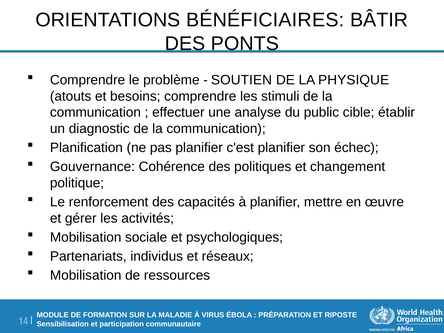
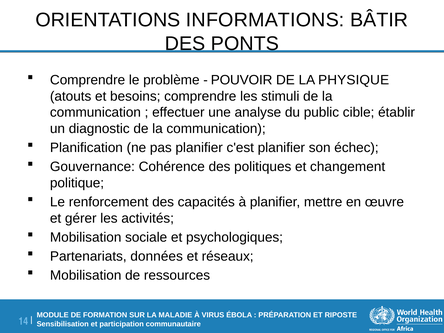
BÉNÉFICIAIRES: BÉNÉFICIAIRES -> INFORMATIONS
SOUTIEN: SOUTIEN -> POUVOIR
individus: individus -> données
